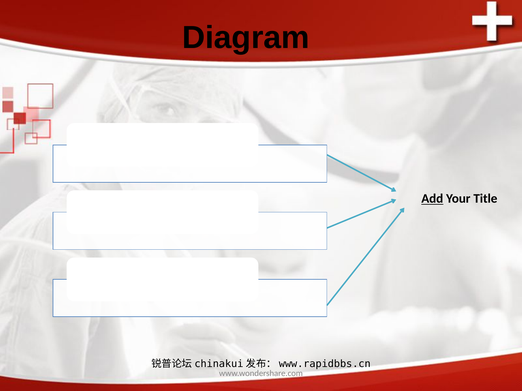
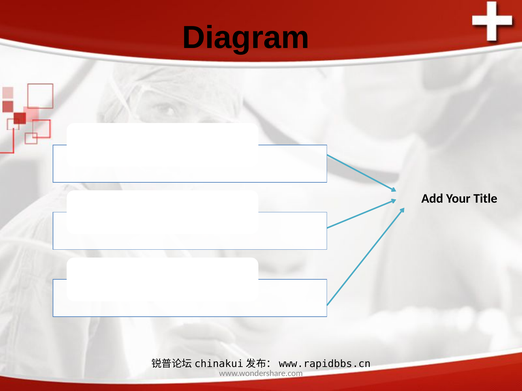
Add at (432, 199) underline: present -> none
